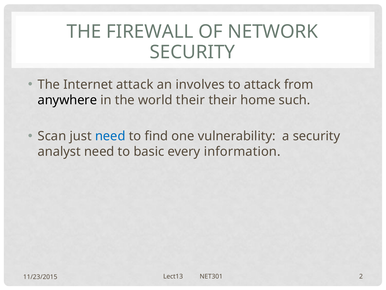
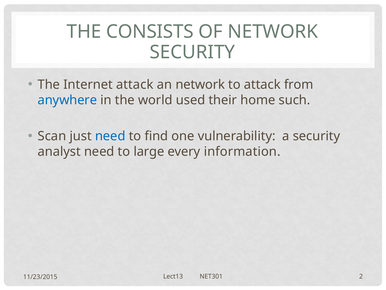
FIREWALL: FIREWALL -> CONSISTS
an involves: involves -> network
anywhere colour: black -> blue
world their: their -> used
basic: basic -> large
